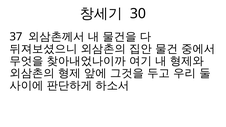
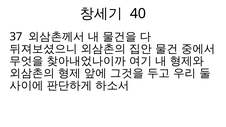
30: 30 -> 40
